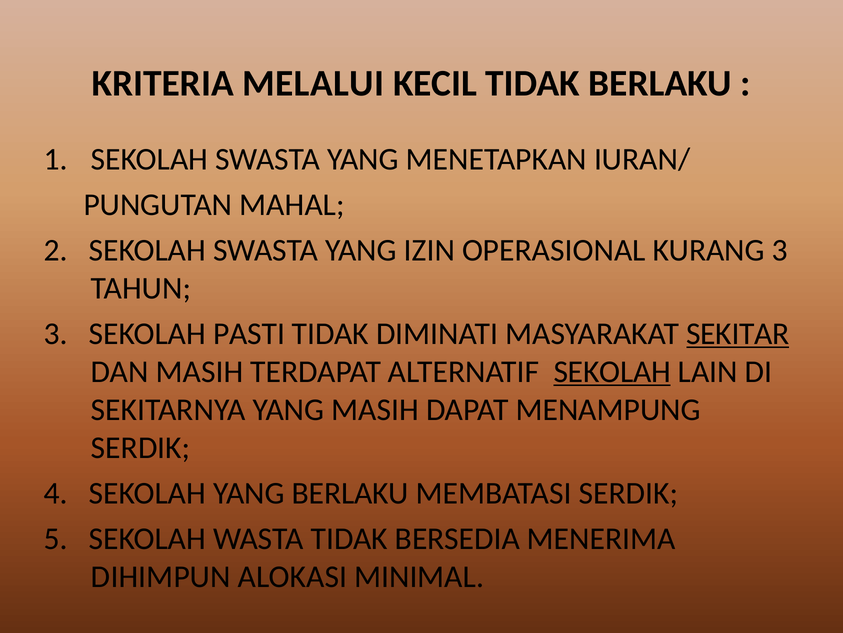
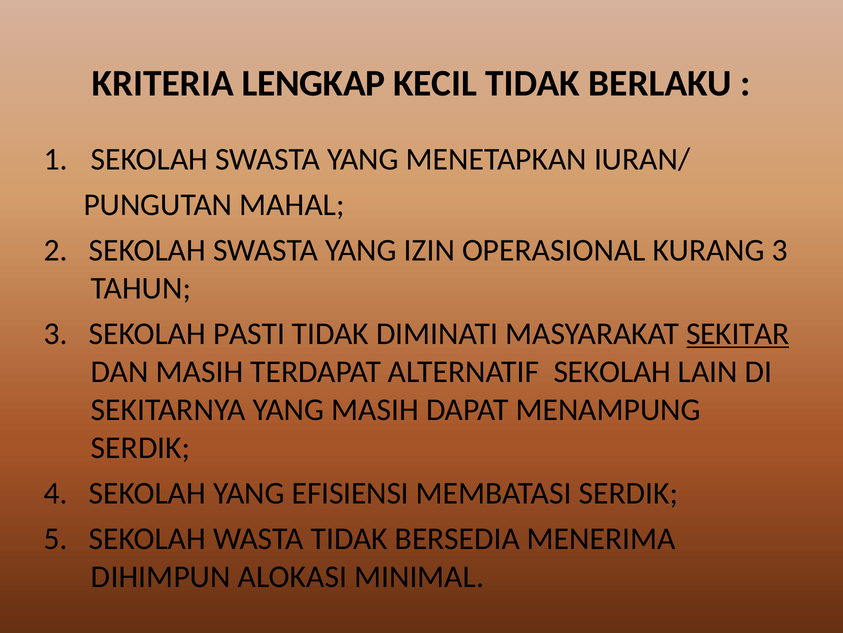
MELALUI: MELALUI -> LENGKAP
SEKOLAH at (612, 371) underline: present -> none
YANG BERLAKU: BERLAKU -> EFISIENSI
